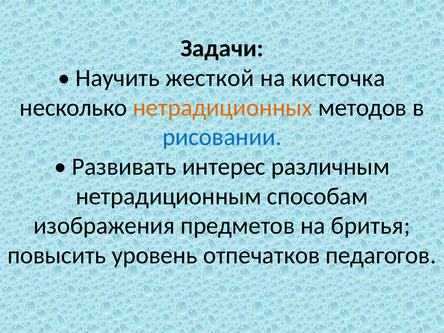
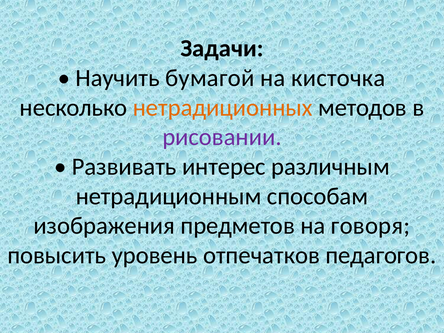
жесткой: жесткой -> бумагой
рисовании colour: blue -> purple
бритья: бритья -> говоря
